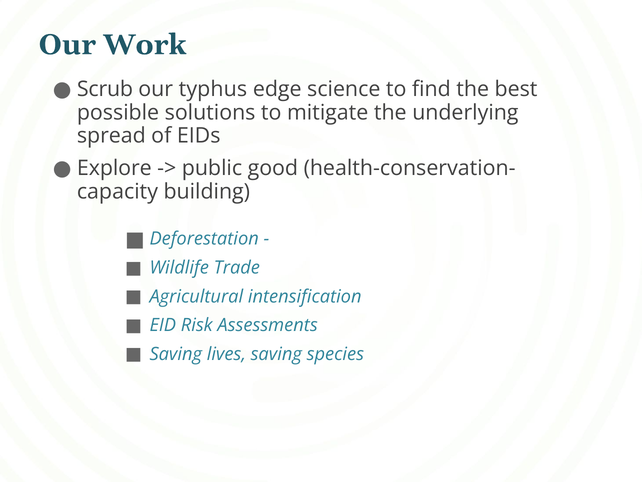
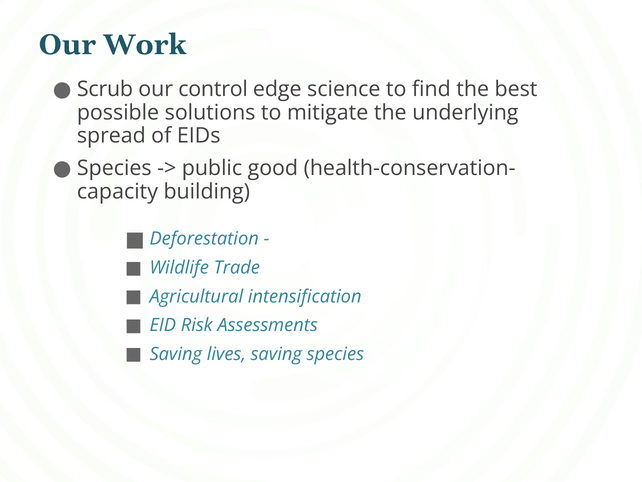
typhus: typhus -> control
Explore at (114, 168): Explore -> Species
